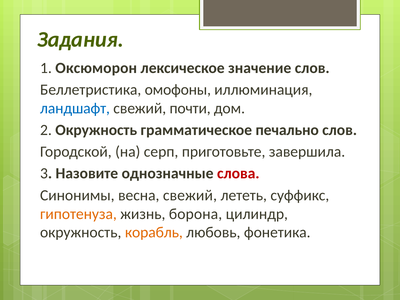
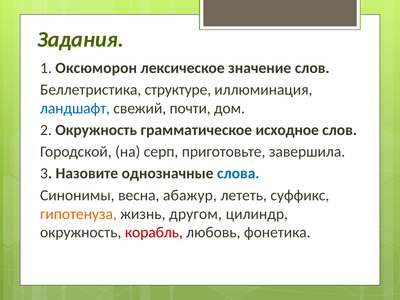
омофоны: омофоны -> структуре
печально: печально -> исходное
слова colour: red -> blue
весна свежий: свежий -> абажур
борона: борона -> другом
корабль colour: orange -> red
